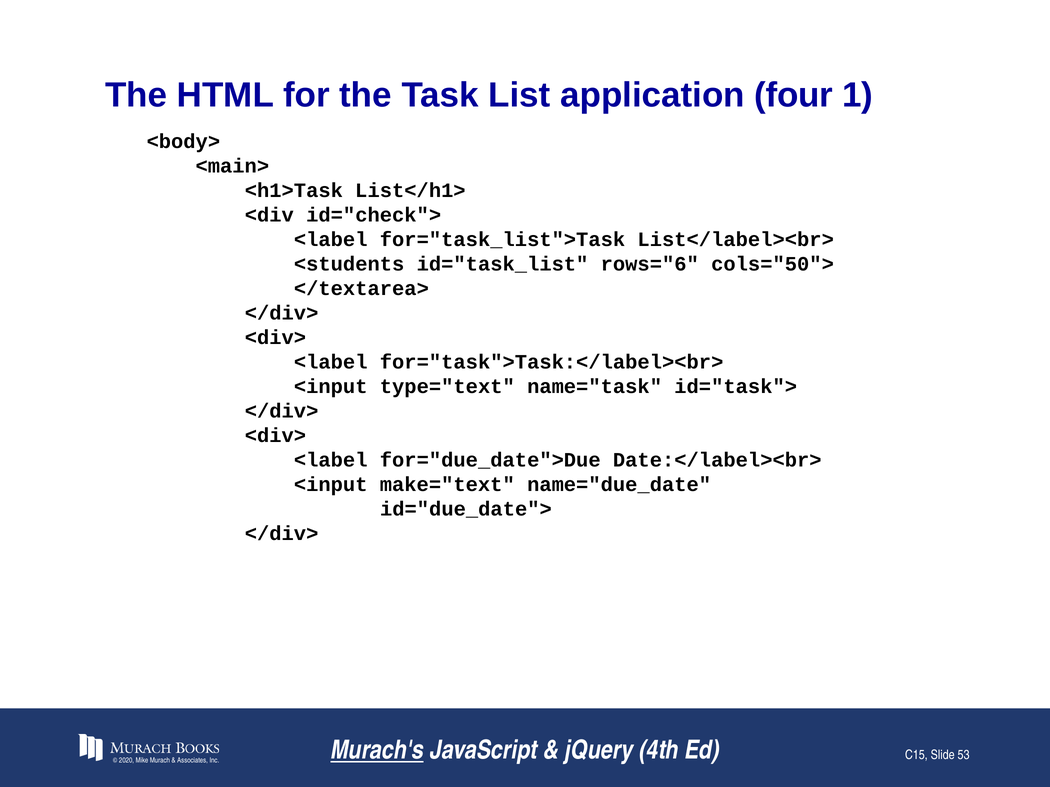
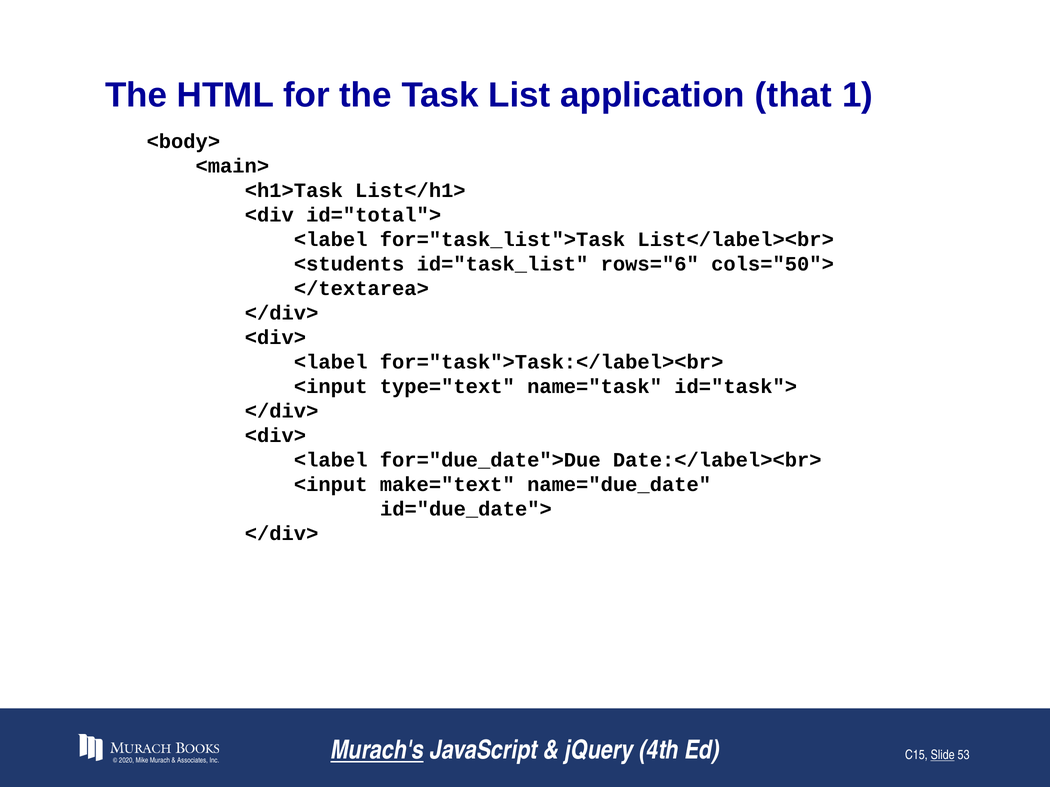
four: four -> that
id="check">: id="check"> -> id="total">
Slide underline: none -> present
